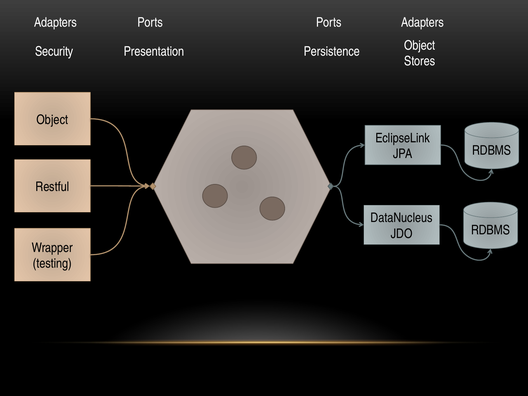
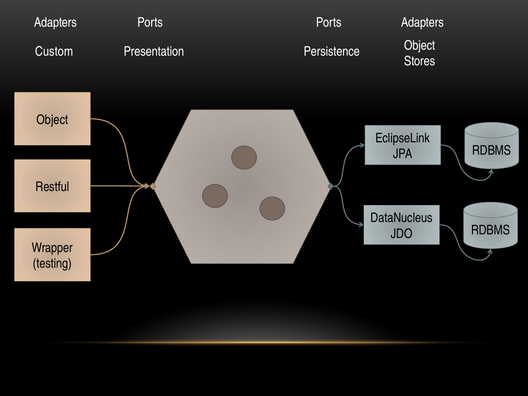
Security: Security -> Custom
